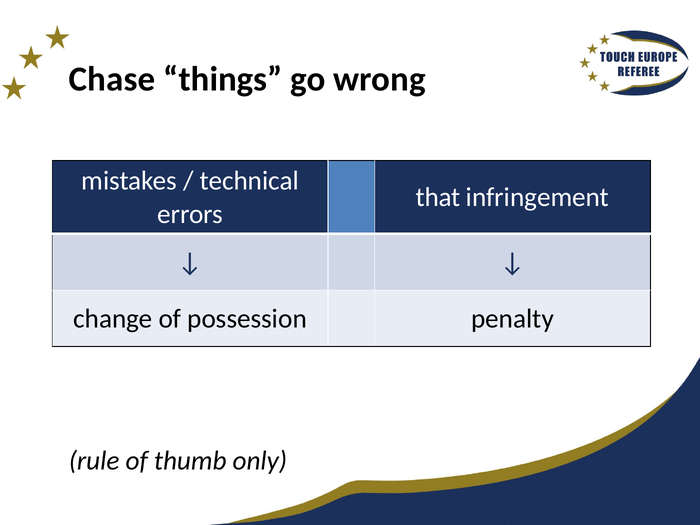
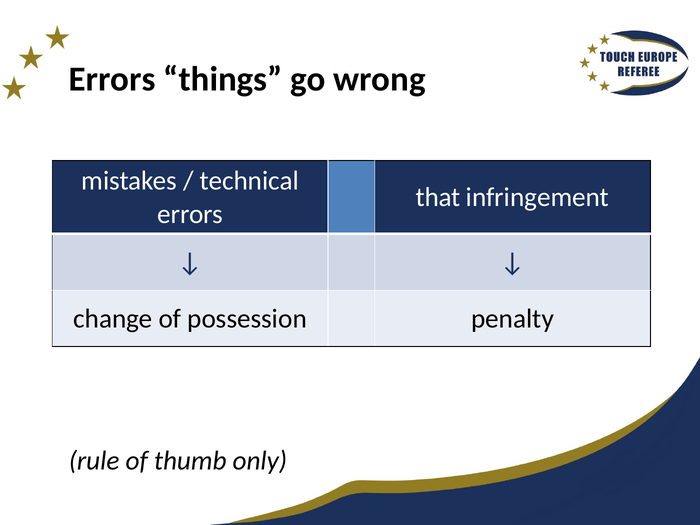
Chase at (112, 79): Chase -> Errors
